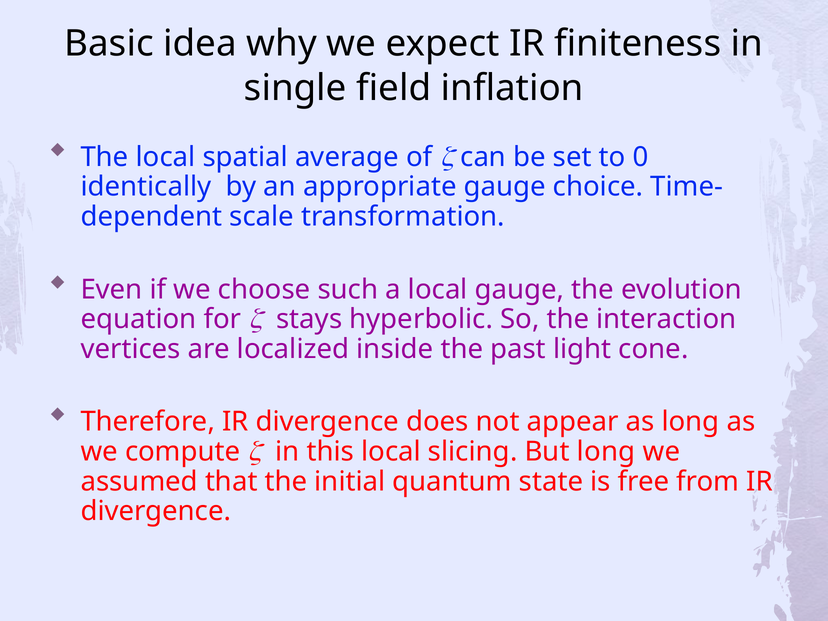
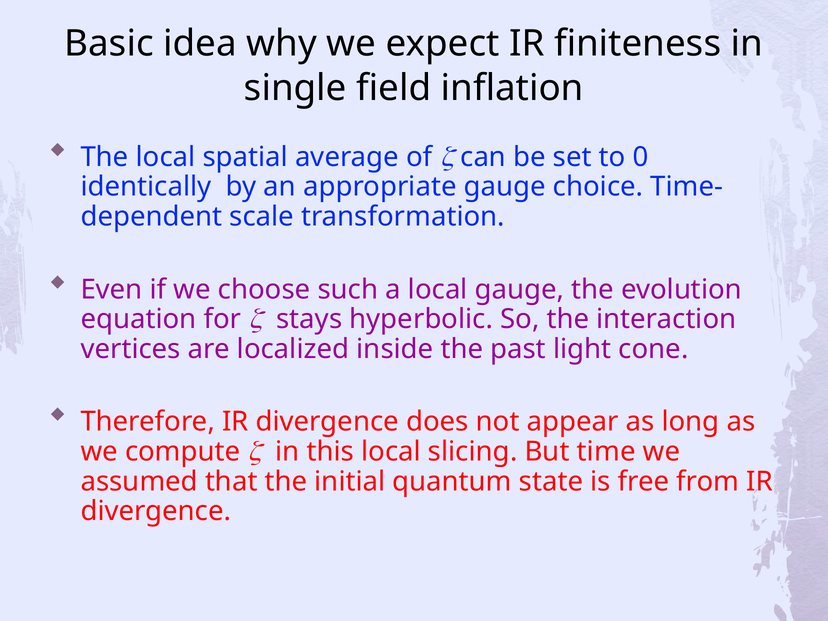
But long: long -> time
